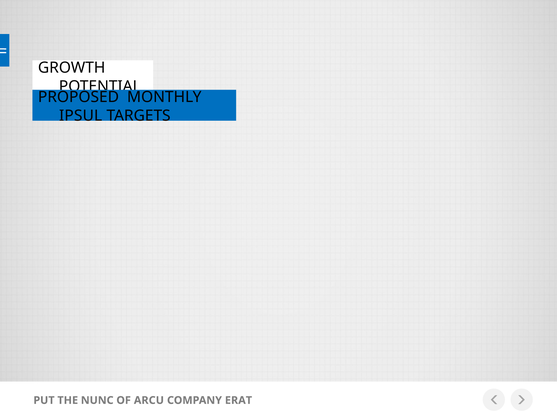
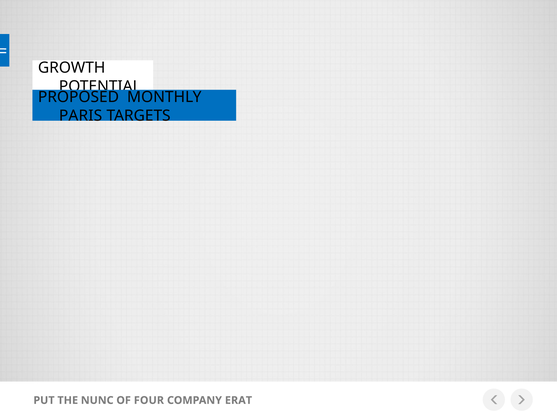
IPSUL: IPSUL -> PARIS
ARCU: ARCU -> FOUR
